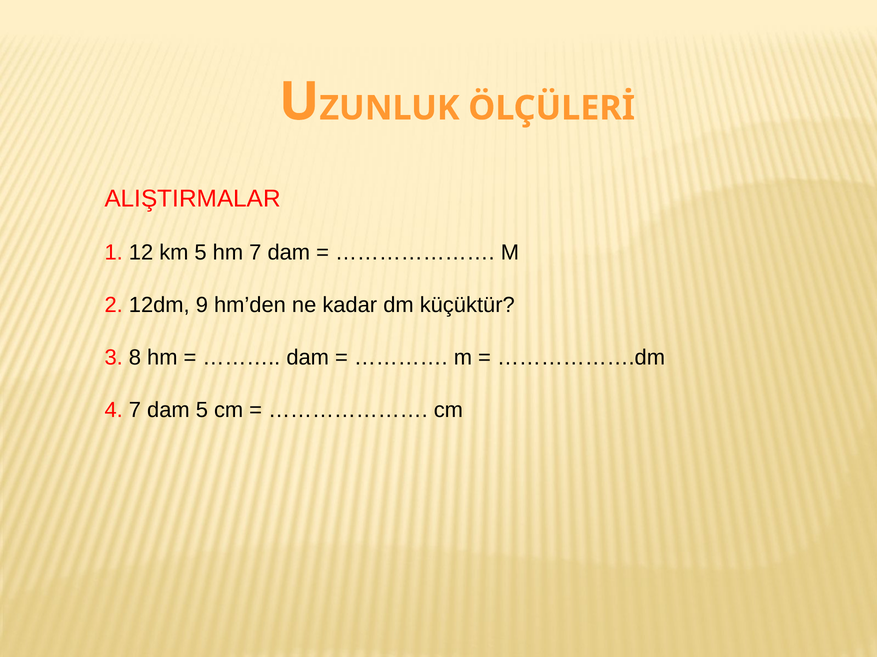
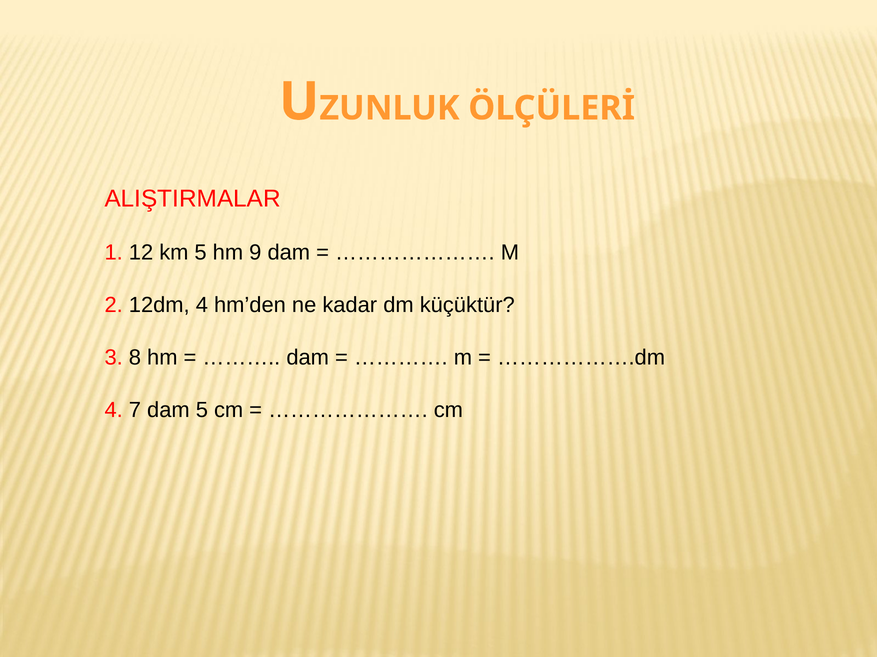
hm 7: 7 -> 9
12dm 9: 9 -> 4
